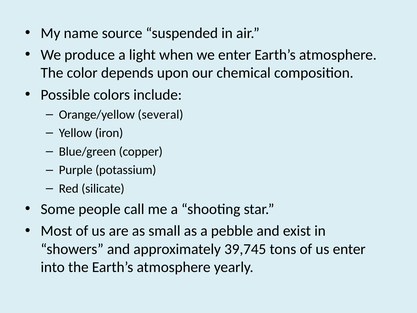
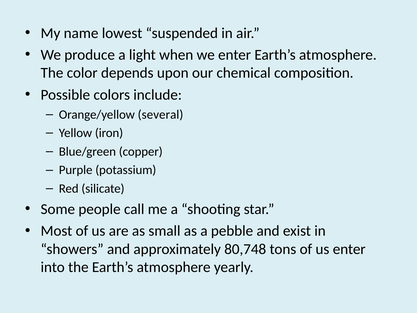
source: source -> lowest
39,745: 39,745 -> 80,748
